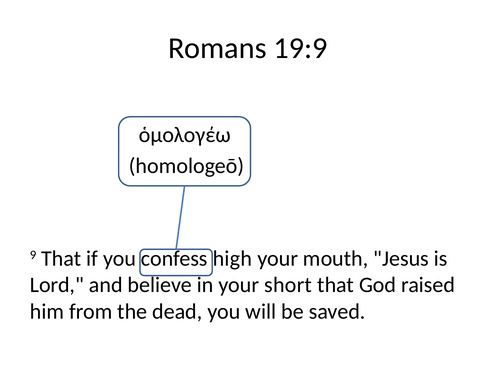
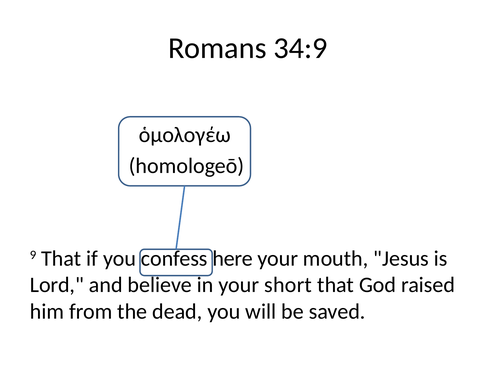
19:9: 19:9 -> 34:9
high: high -> here
